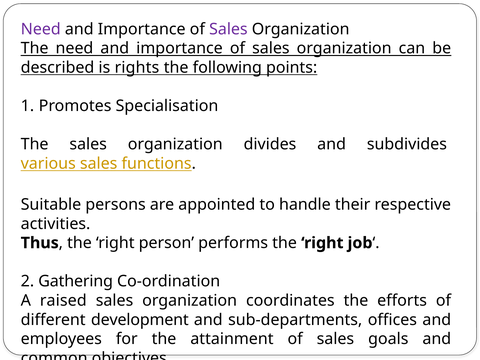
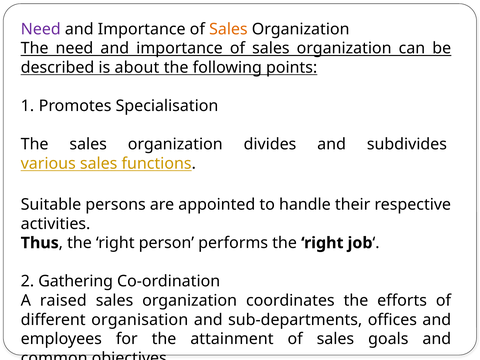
Sales at (228, 29) colour: purple -> orange
rights: rights -> about
development: development -> organisation
